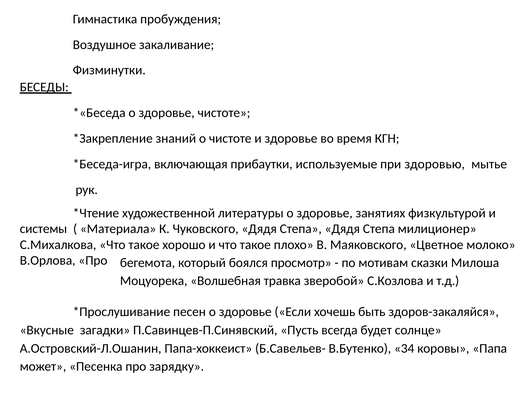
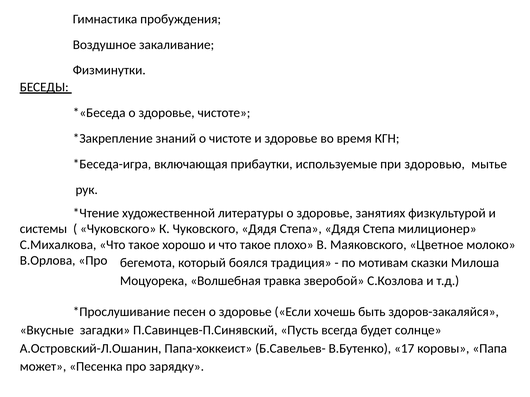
Материала at (118, 229): Материала -> Чуковского
просмотр: просмотр -> традиция
34: 34 -> 17
